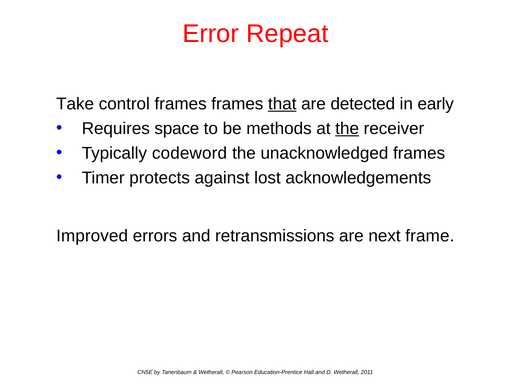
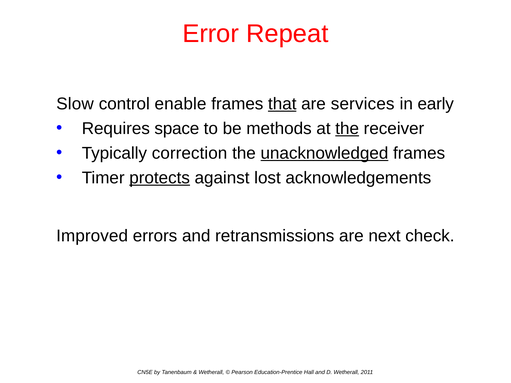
Take: Take -> Slow
control frames: frames -> enable
detected: detected -> services
codeword: codeword -> correction
unacknowledged underline: none -> present
protects underline: none -> present
frame: frame -> check
